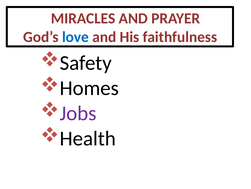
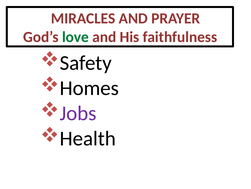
love colour: blue -> green
